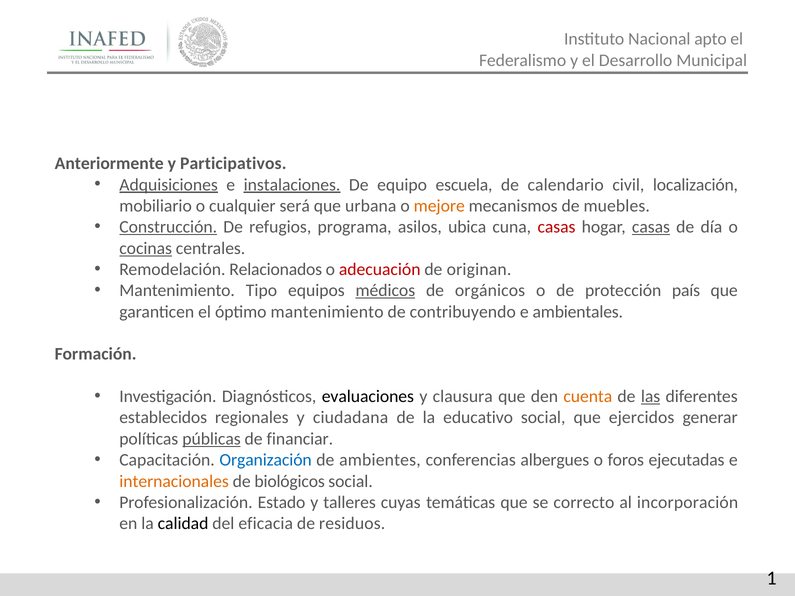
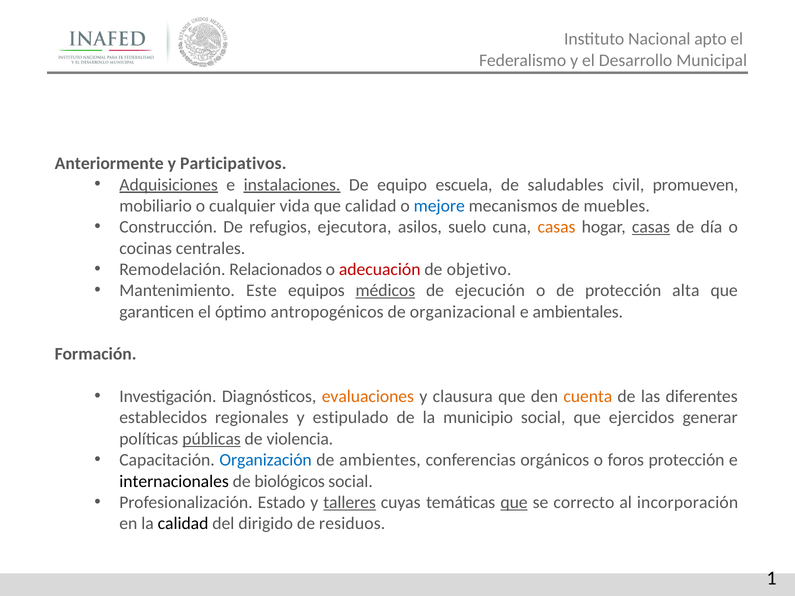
calendario: calendario -> saludables
localización: localización -> promueven
será: será -> vida
que urbana: urbana -> calidad
mejore colour: orange -> blue
Construcción underline: present -> none
programa: programa -> ejecutora
ubica: ubica -> suelo
casas at (556, 227) colour: red -> orange
cocinas underline: present -> none
originan: originan -> objetivo
Tipo: Tipo -> Este
orgánicos: orgánicos -> ejecución
país: país -> alta
óptimo mantenimiento: mantenimiento -> antropogénicos
contribuyendo: contribuyendo -> organizacional
evaluaciones colour: black -> orange
las underline: present -> none
ciudadana: ciudadana -> estipulado
educativo: educativo -> municipio
financiar: financiar -> violencia
albergues: albergues -> orgánicos
foros ejecutadas: ejecutadas -> protección
internacionales colour: orange -> black
talleres underline: none -> present
que at (514, 503) underline: none -> present
eficacia: eficacia -> dirigido
